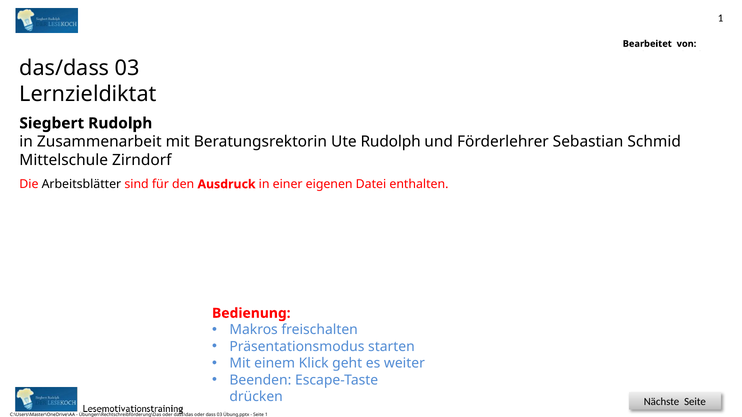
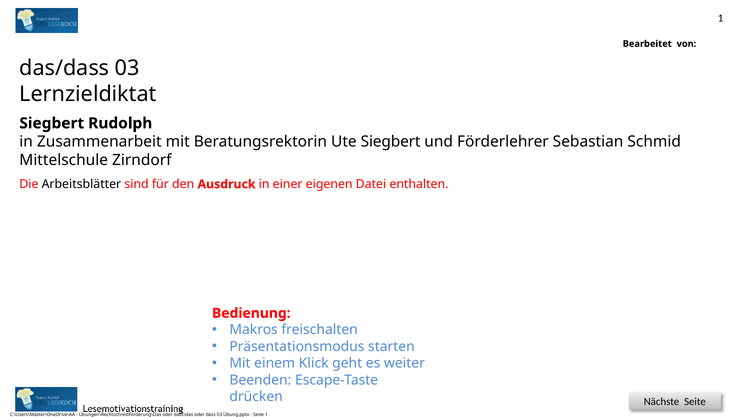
Rudolph at (391, 142): Rudolph -> Siegbert
